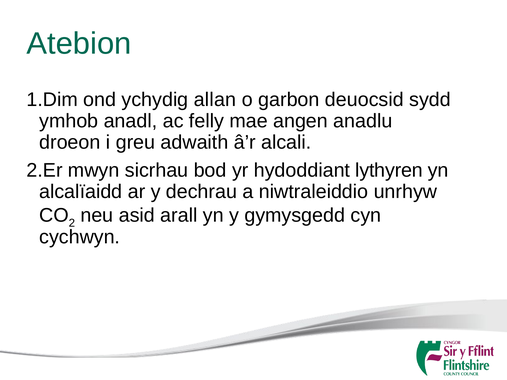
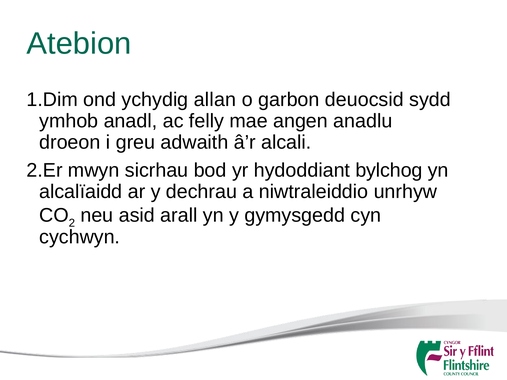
lythyren: lythyren -> bylchog
